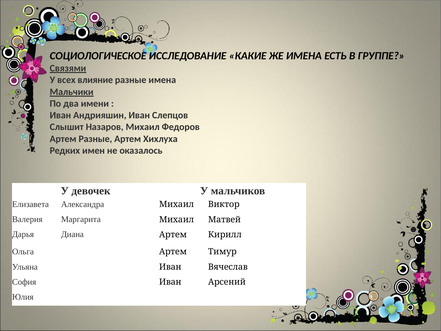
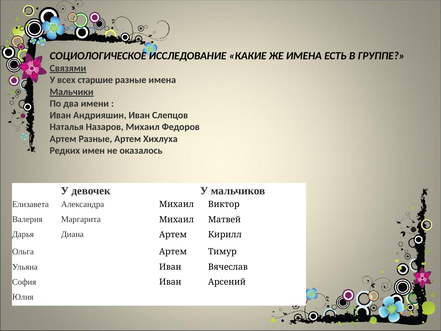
влияние: влияние -> старшие
Слышит: Слышит -> Наталья
